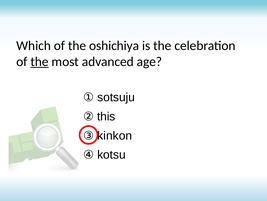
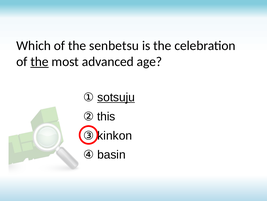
oshichiya: oshichiya -> senbetsu
sotsuju underline: none -> present
kotsu: kotsu -> basin
